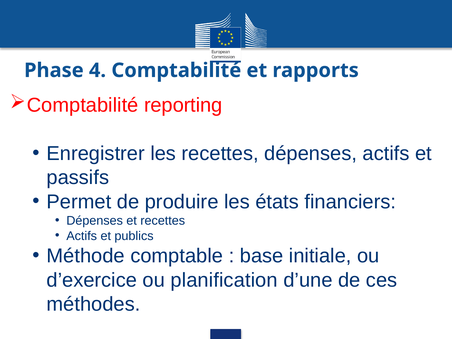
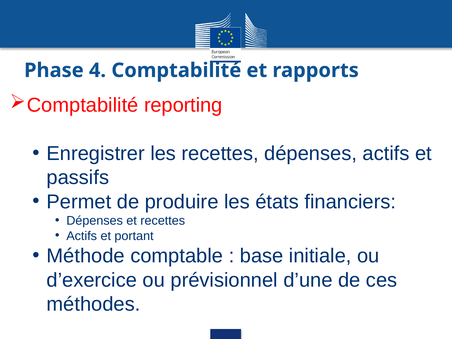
publics: publics -> portant
planification: planification -> prévisionnel
